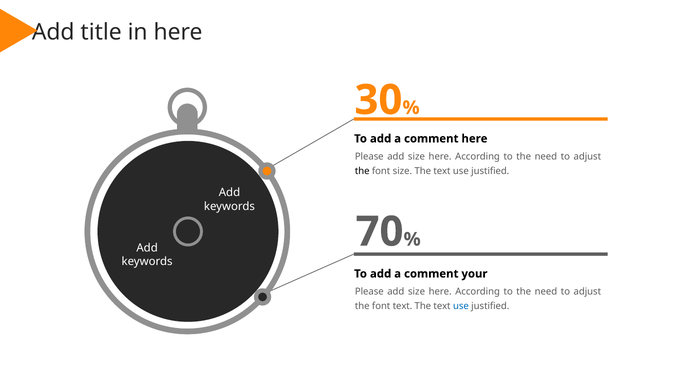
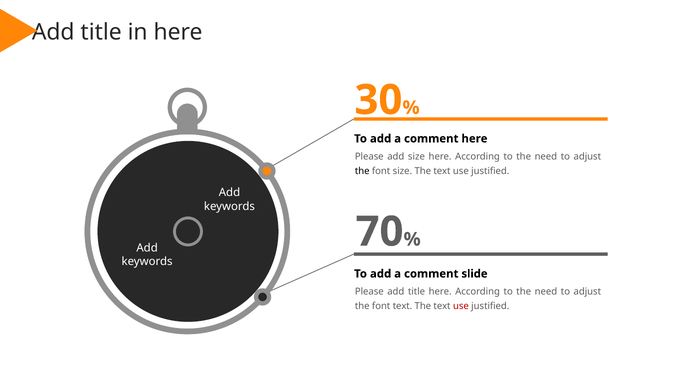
your: your -> slide
size at (417, 292): size -> title
use at (461, 306) colour: blue -> red
